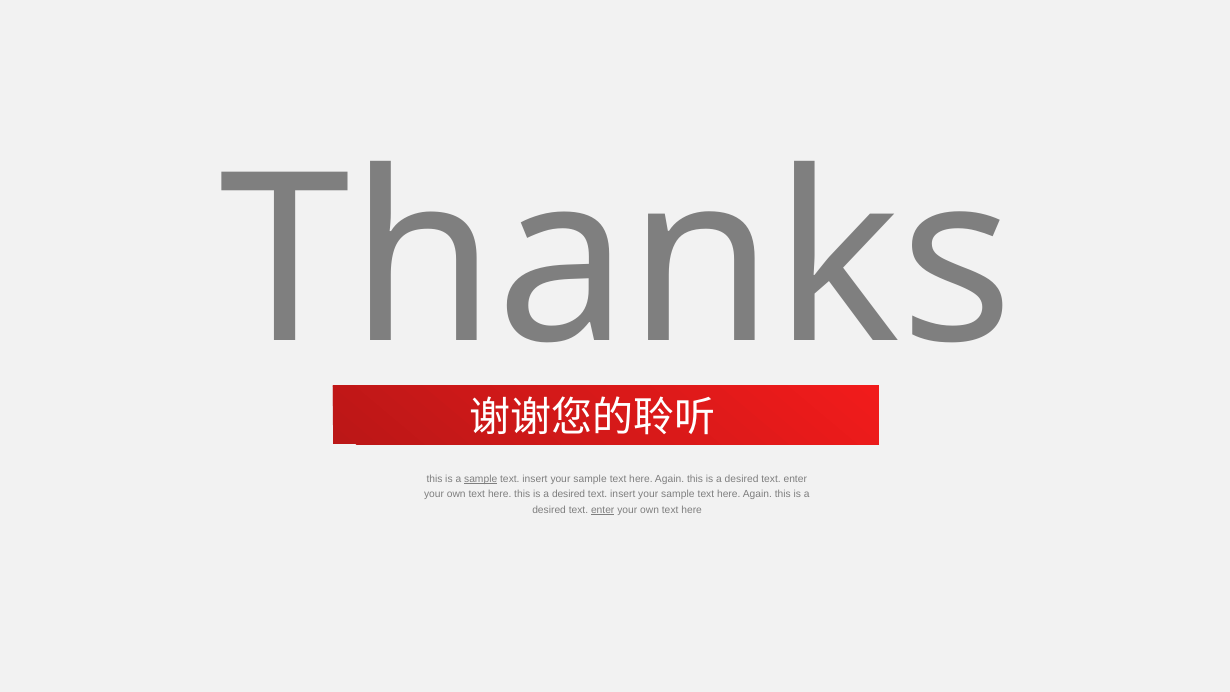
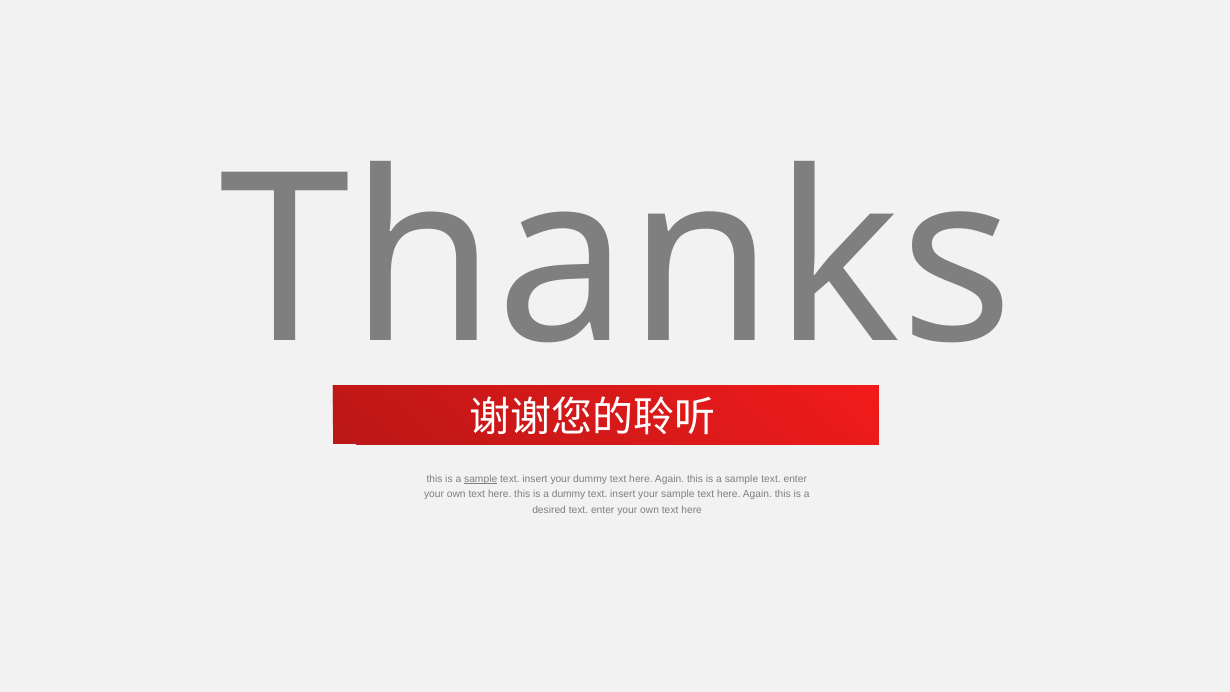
sample at (590, 479): sample -> dummy
desired at (742, 479): desired -> sample
desired at (569, 495): desired -> dummy
enter at (603, 510) underline: present -> none
